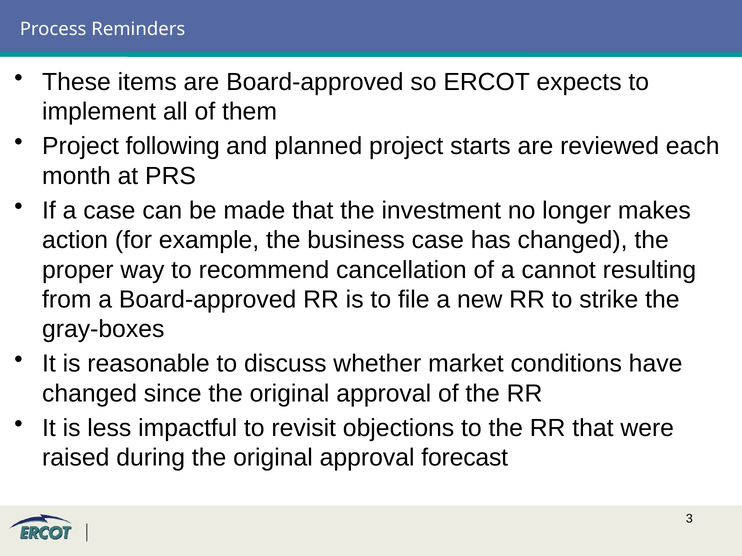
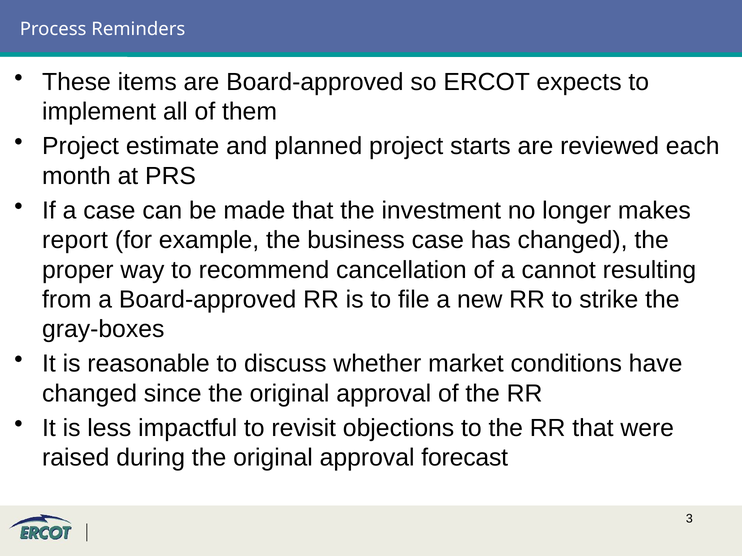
following: following -> estimate
action: action -> report
